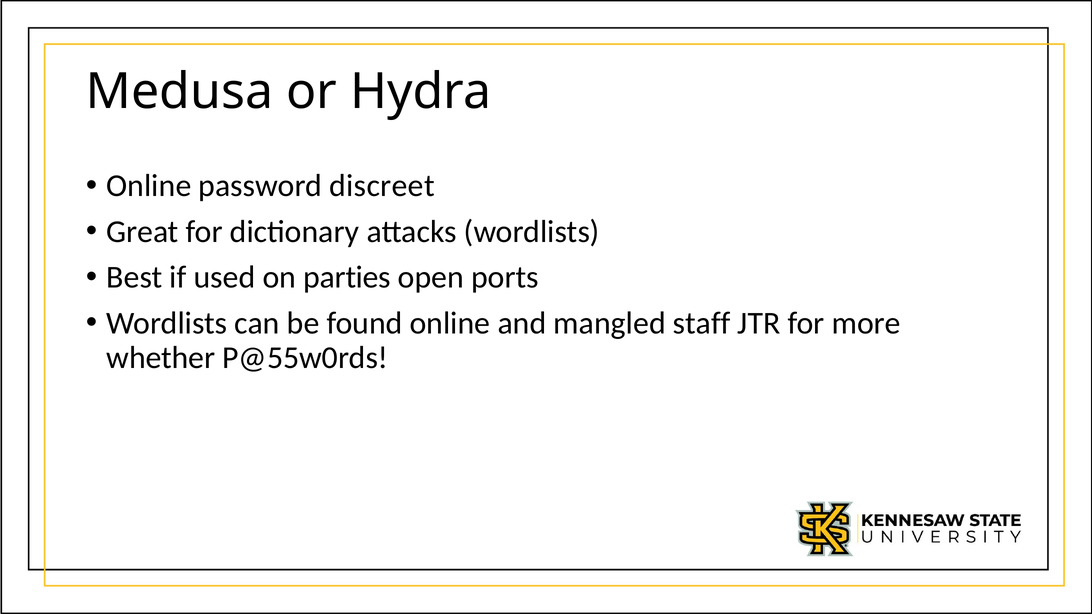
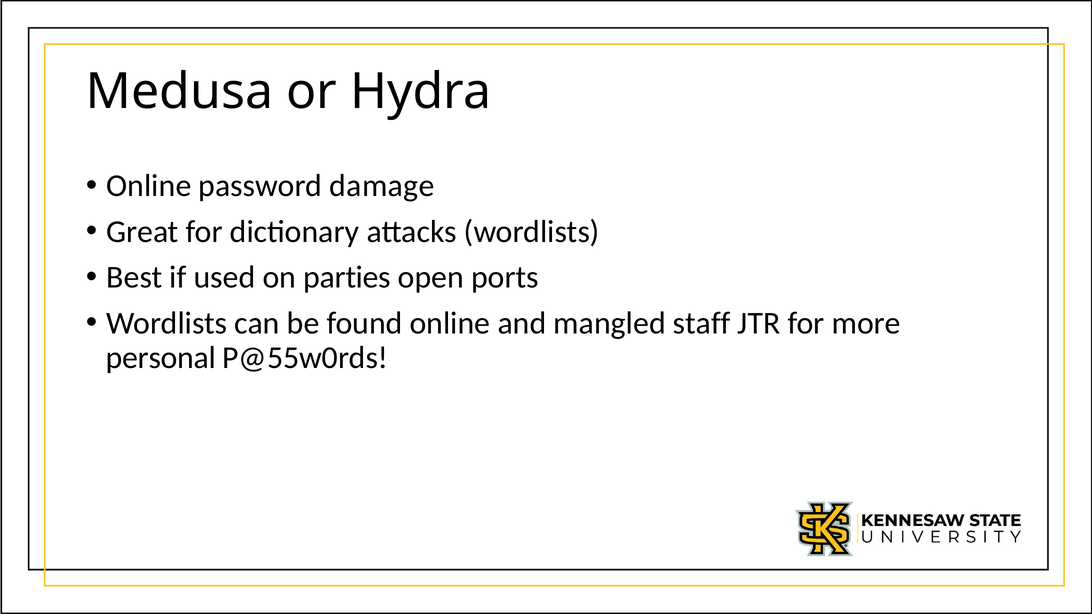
discreet: discreet -> damage
whether: whether -> personal
